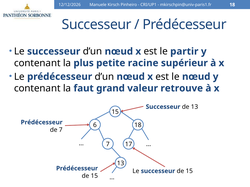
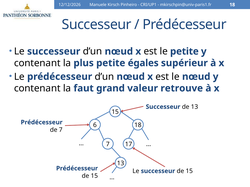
le partir: partir -> petite
racine: racine -> égales
